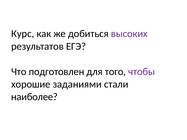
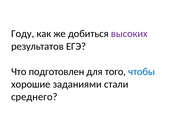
Курс: Курс -> Году
чтoбы colour: purple -> blue
нaибoлее: нaибoлее -> среднего
